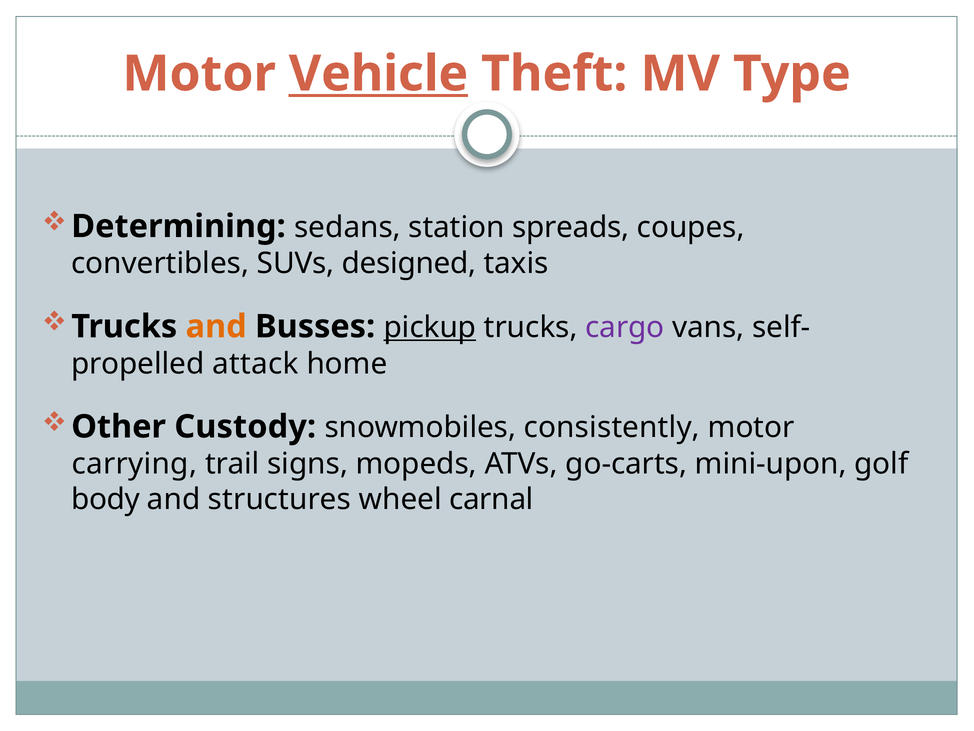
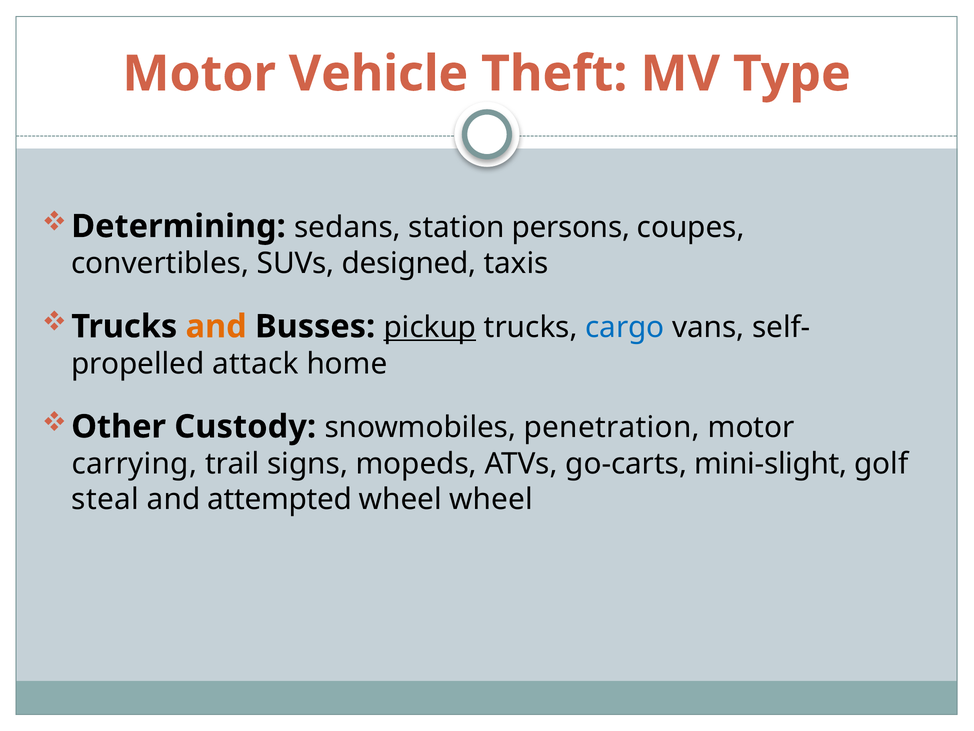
Vehicle underline: present -> none
spreads: spreads -> persons
cargo colour: purple -> blue
consistently: consistently -> penetration
mini-upon: mini-upon -> mini-slight
body: body -> steal
structures: structures -> attempted
wheel carnal: carnal -> wheel
